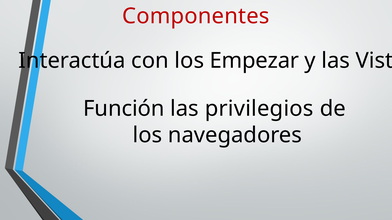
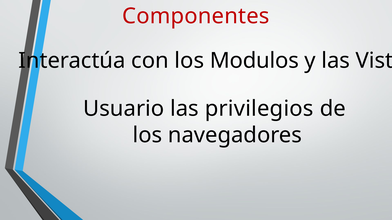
Empezar: Empezar -> Modulos
Función: Función -> Usuario
